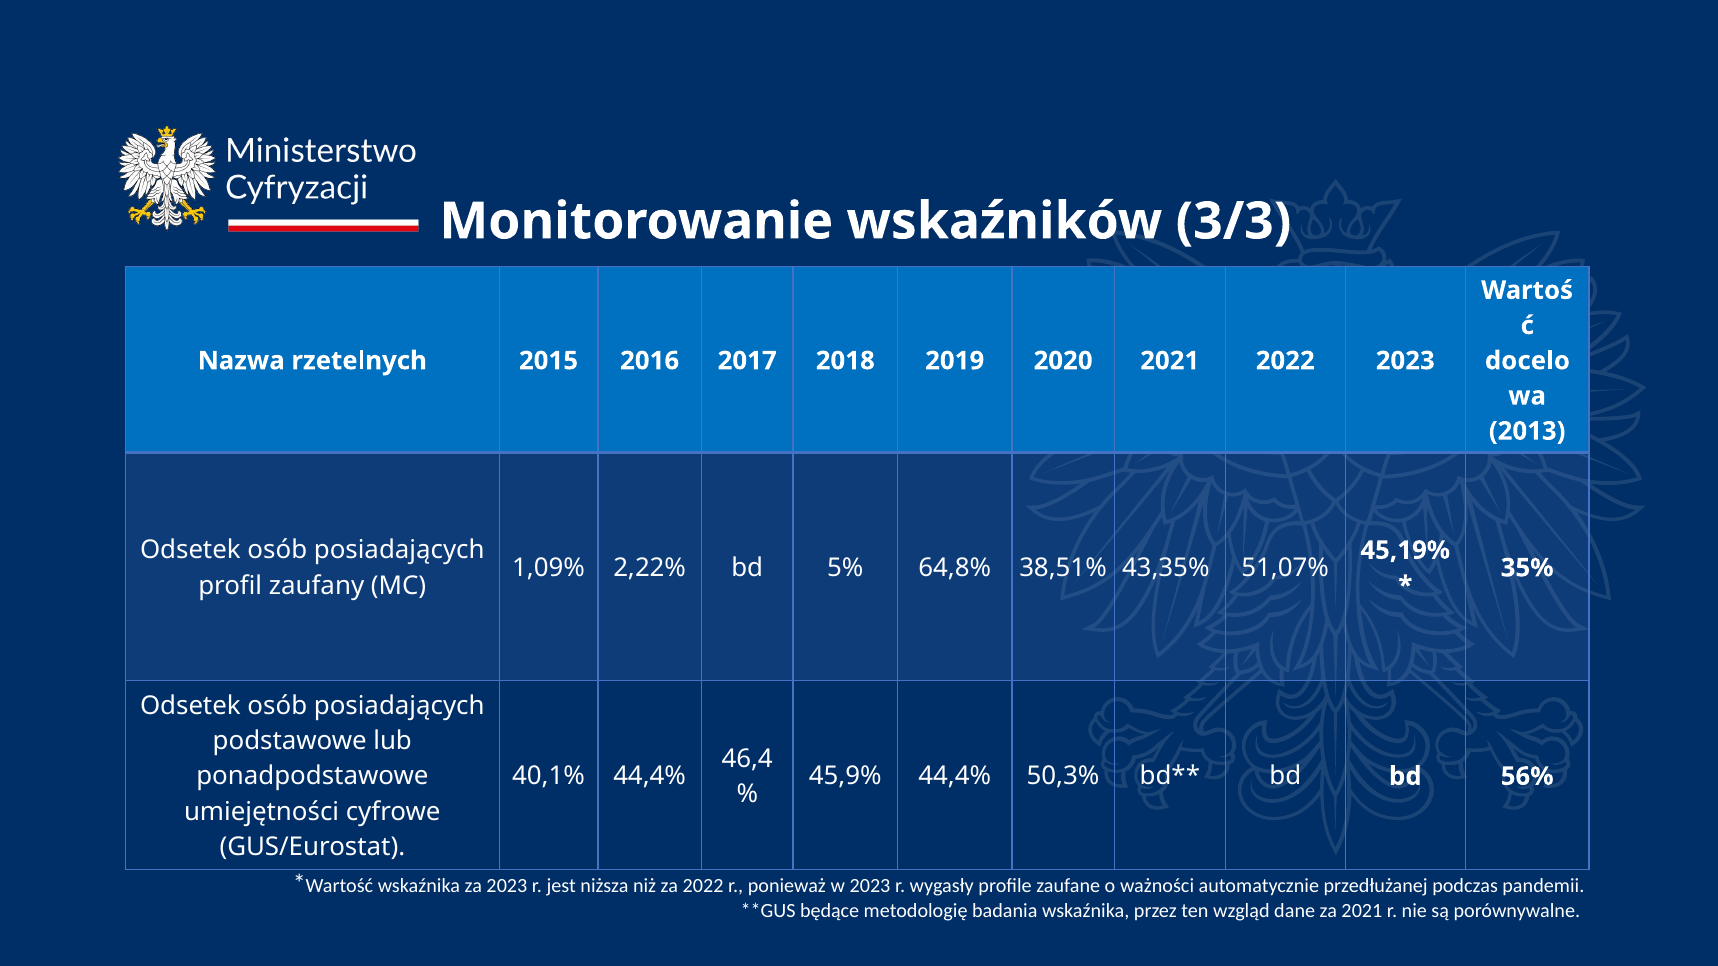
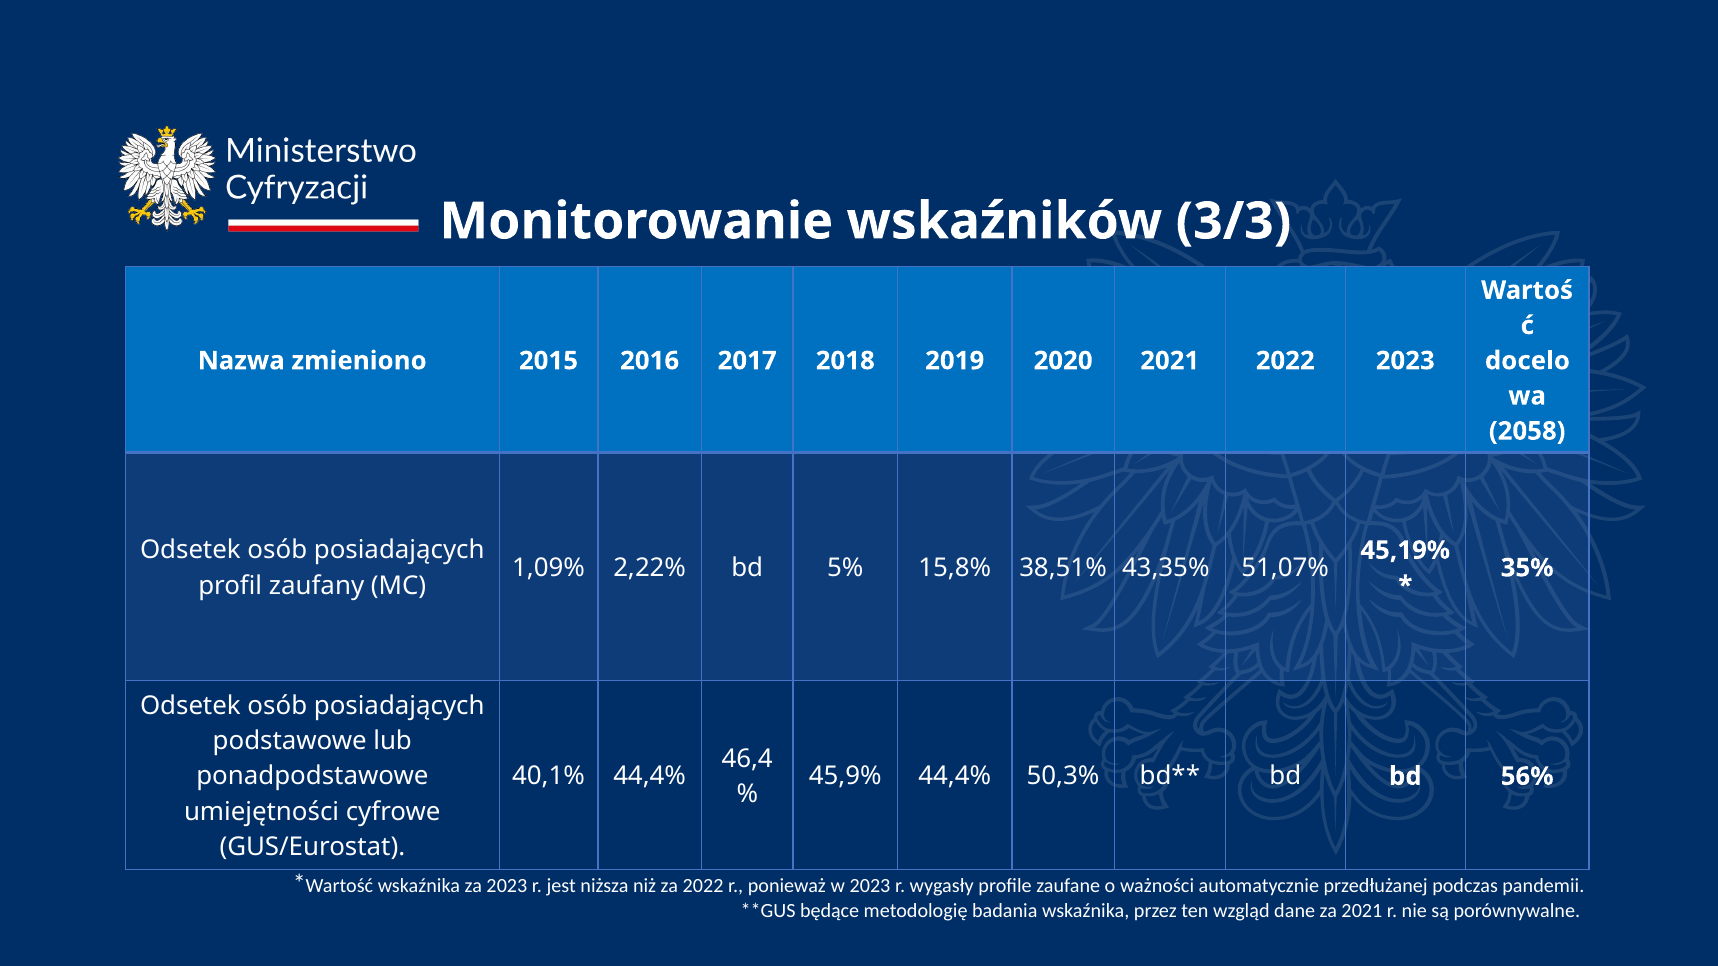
rzetelnych: rzetelnych -> zmieniono
2013: 2013 -> 2058
64,8%: 64,8% -> 15,8%
